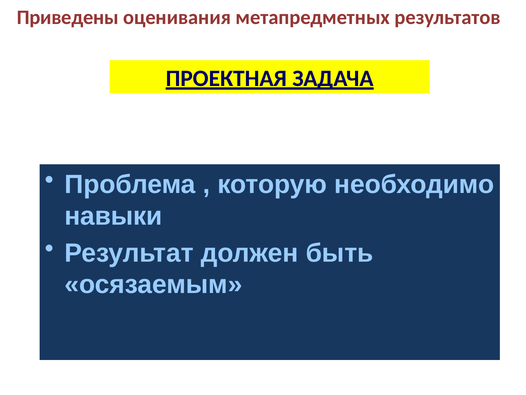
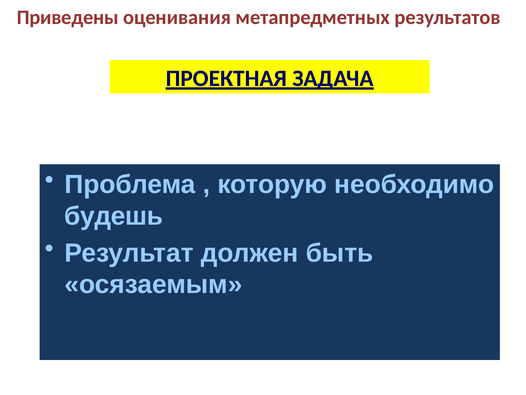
навыки: навыки -> будешь
